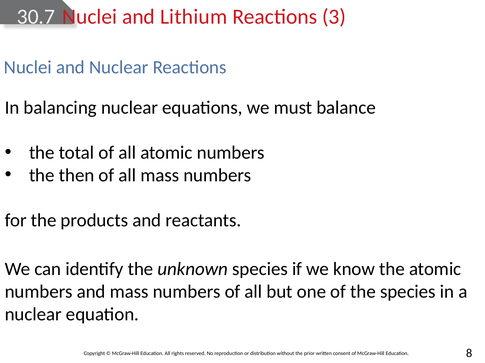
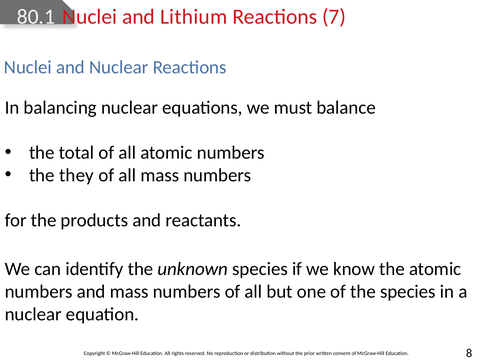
30.7: 30.7 -> 80.1
3: 3 -> 7
then: then -> they
